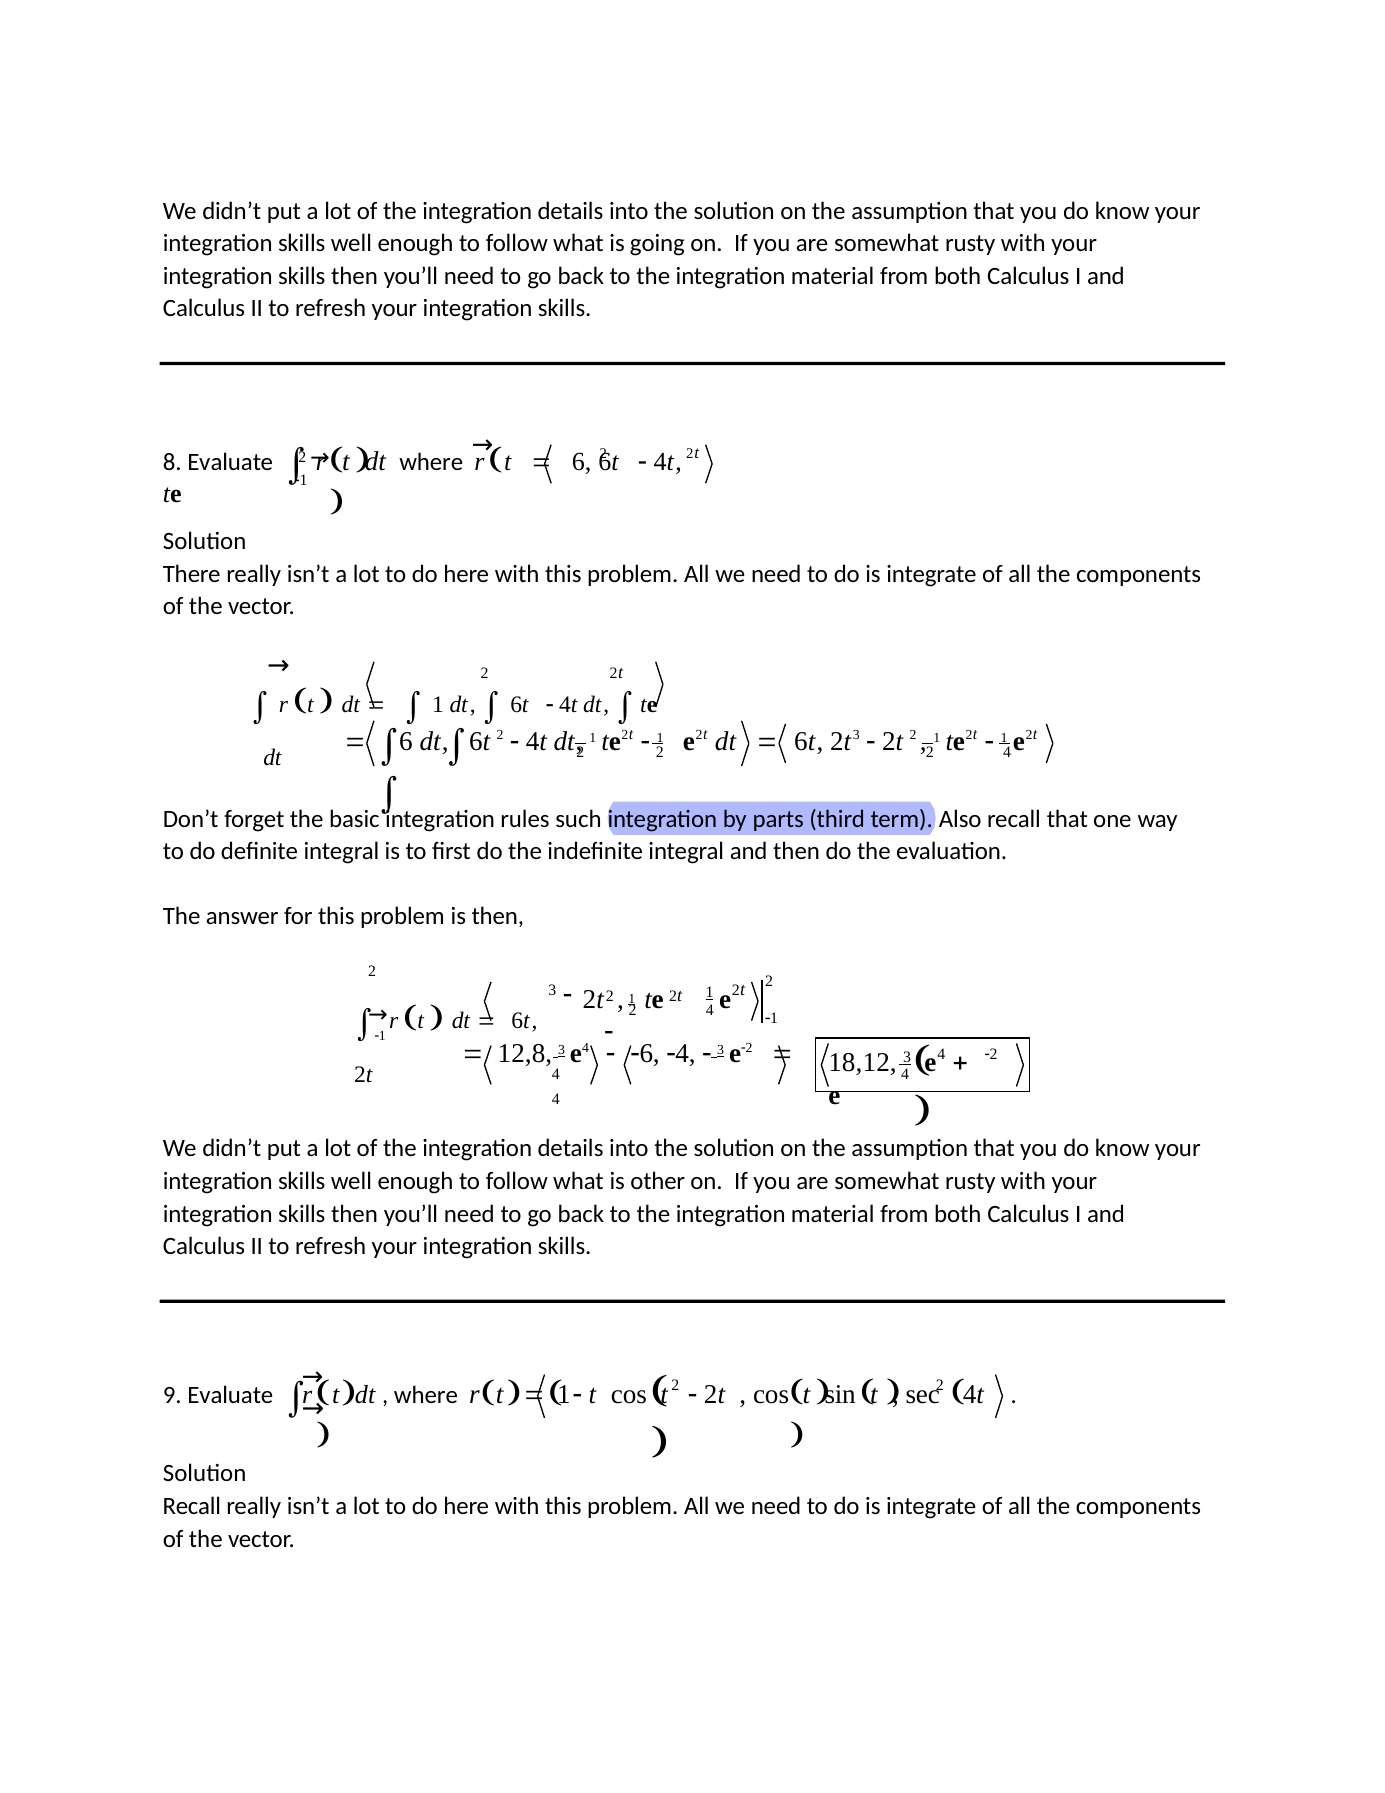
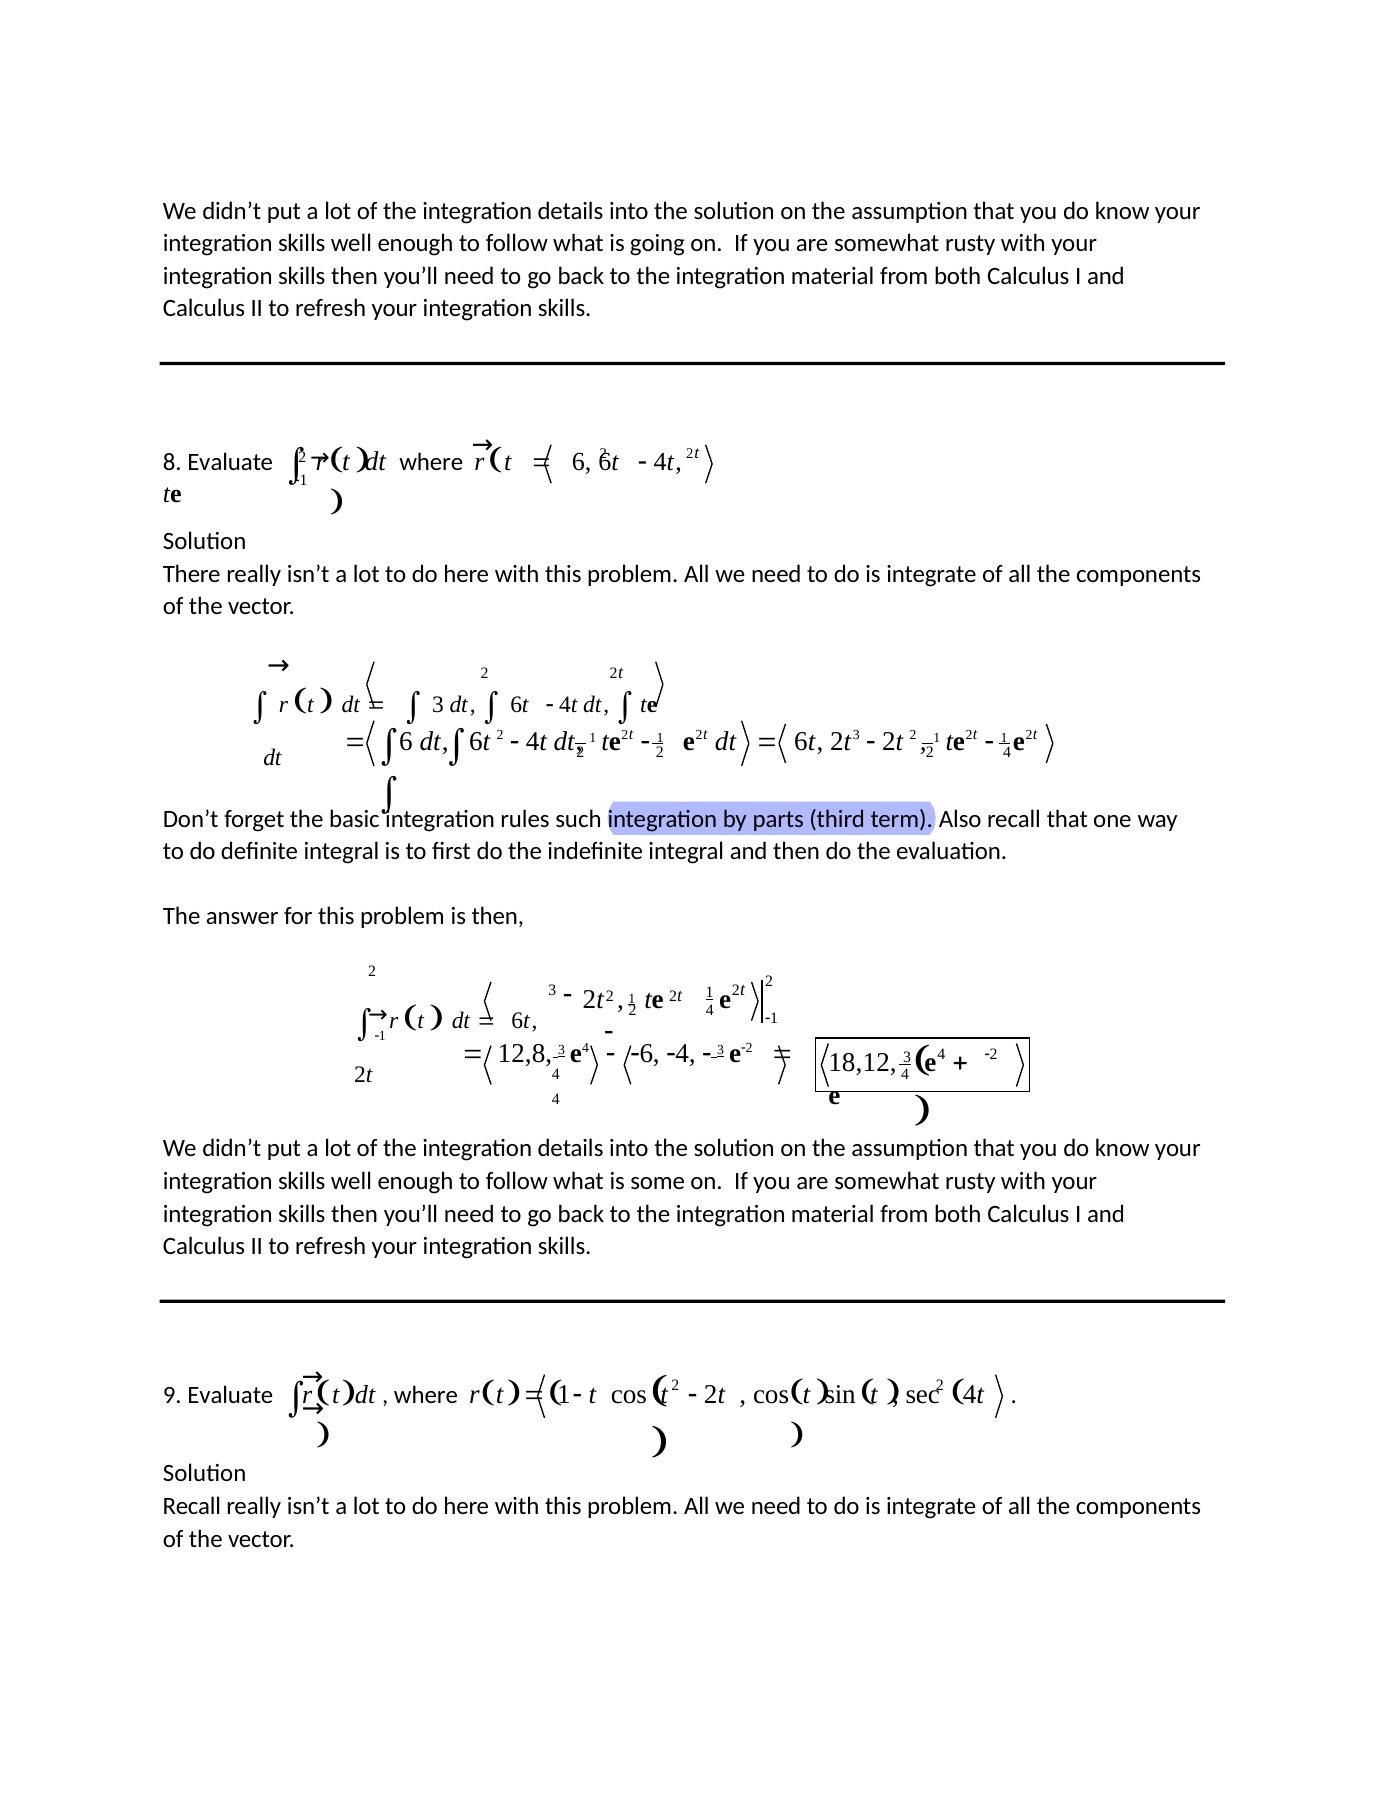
1 at (438, 704): 1 -> 3
other: other -> some
